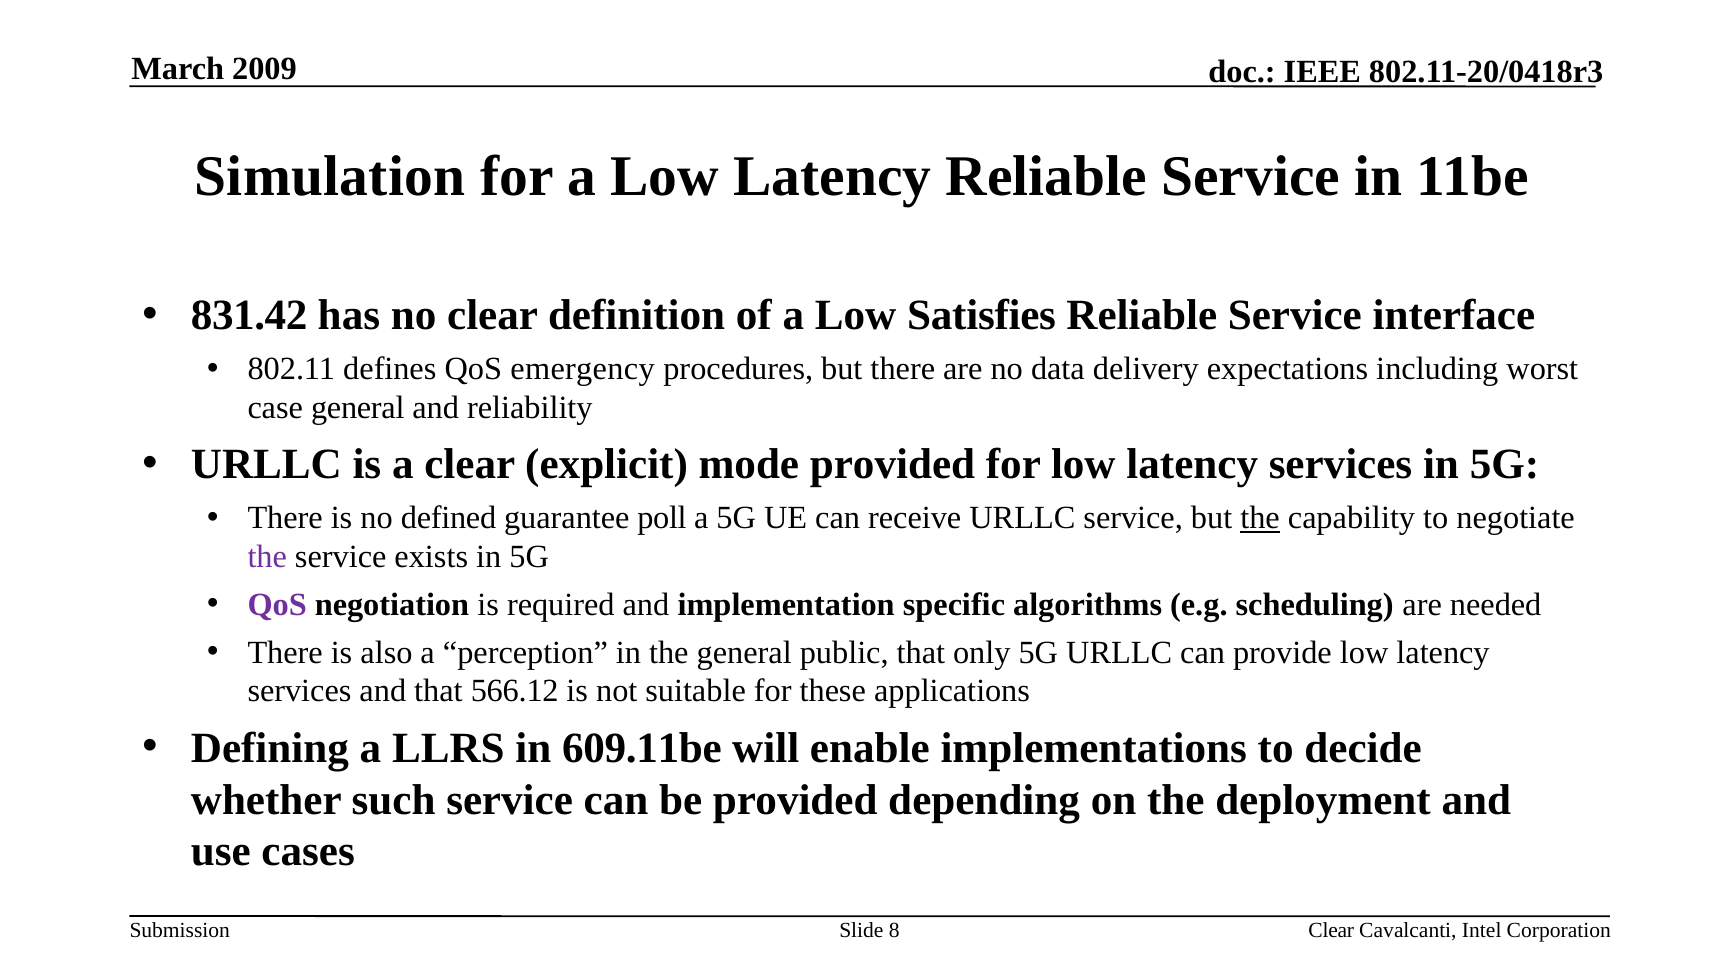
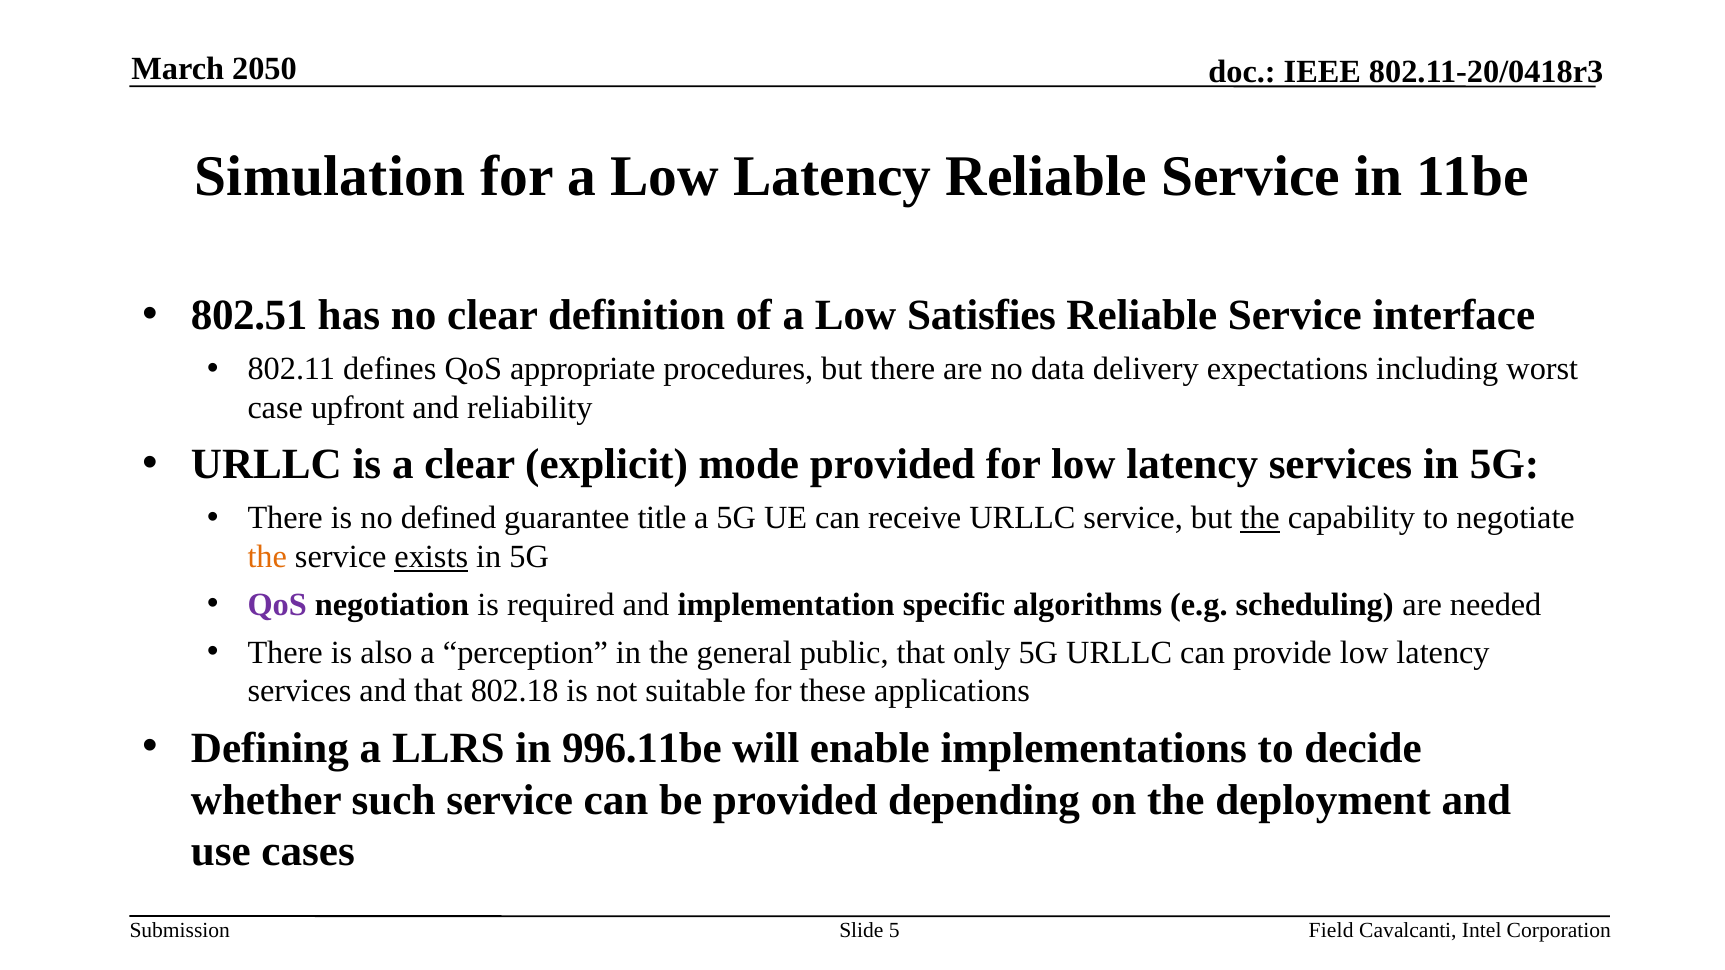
2009: 2009 -> 2050
831.42: 831.42 -> 802.51
emergency: emergency -> appropriate
case general: general -> upfront
poll: poll -> title
the at (267, 557) colour: purple -> orange
exists underline: none -> present
566.12: 566.12 -> 802.18
609.11be: 609.11be -> 996.11be
8: 8 -> 5
Clear at (1331, 931): Clear -> Field
